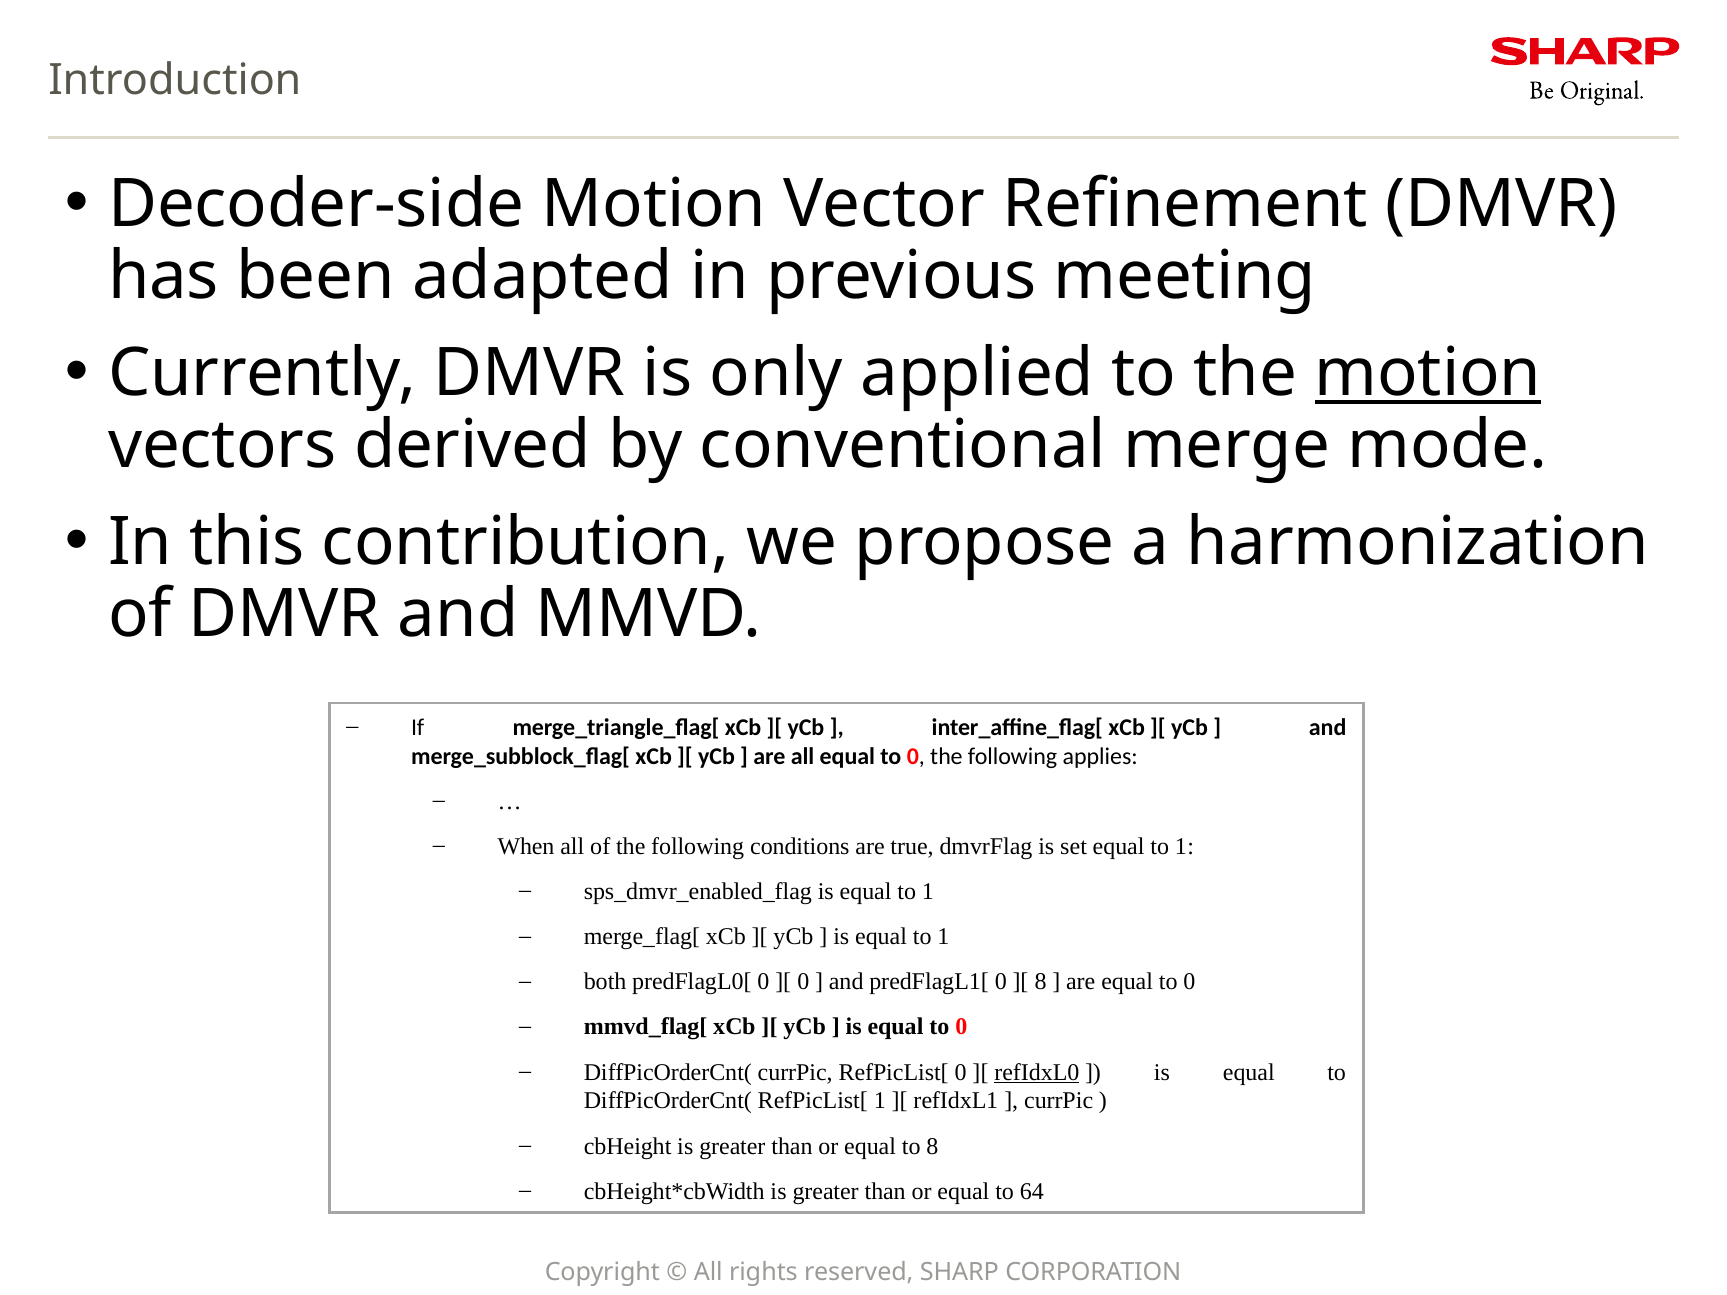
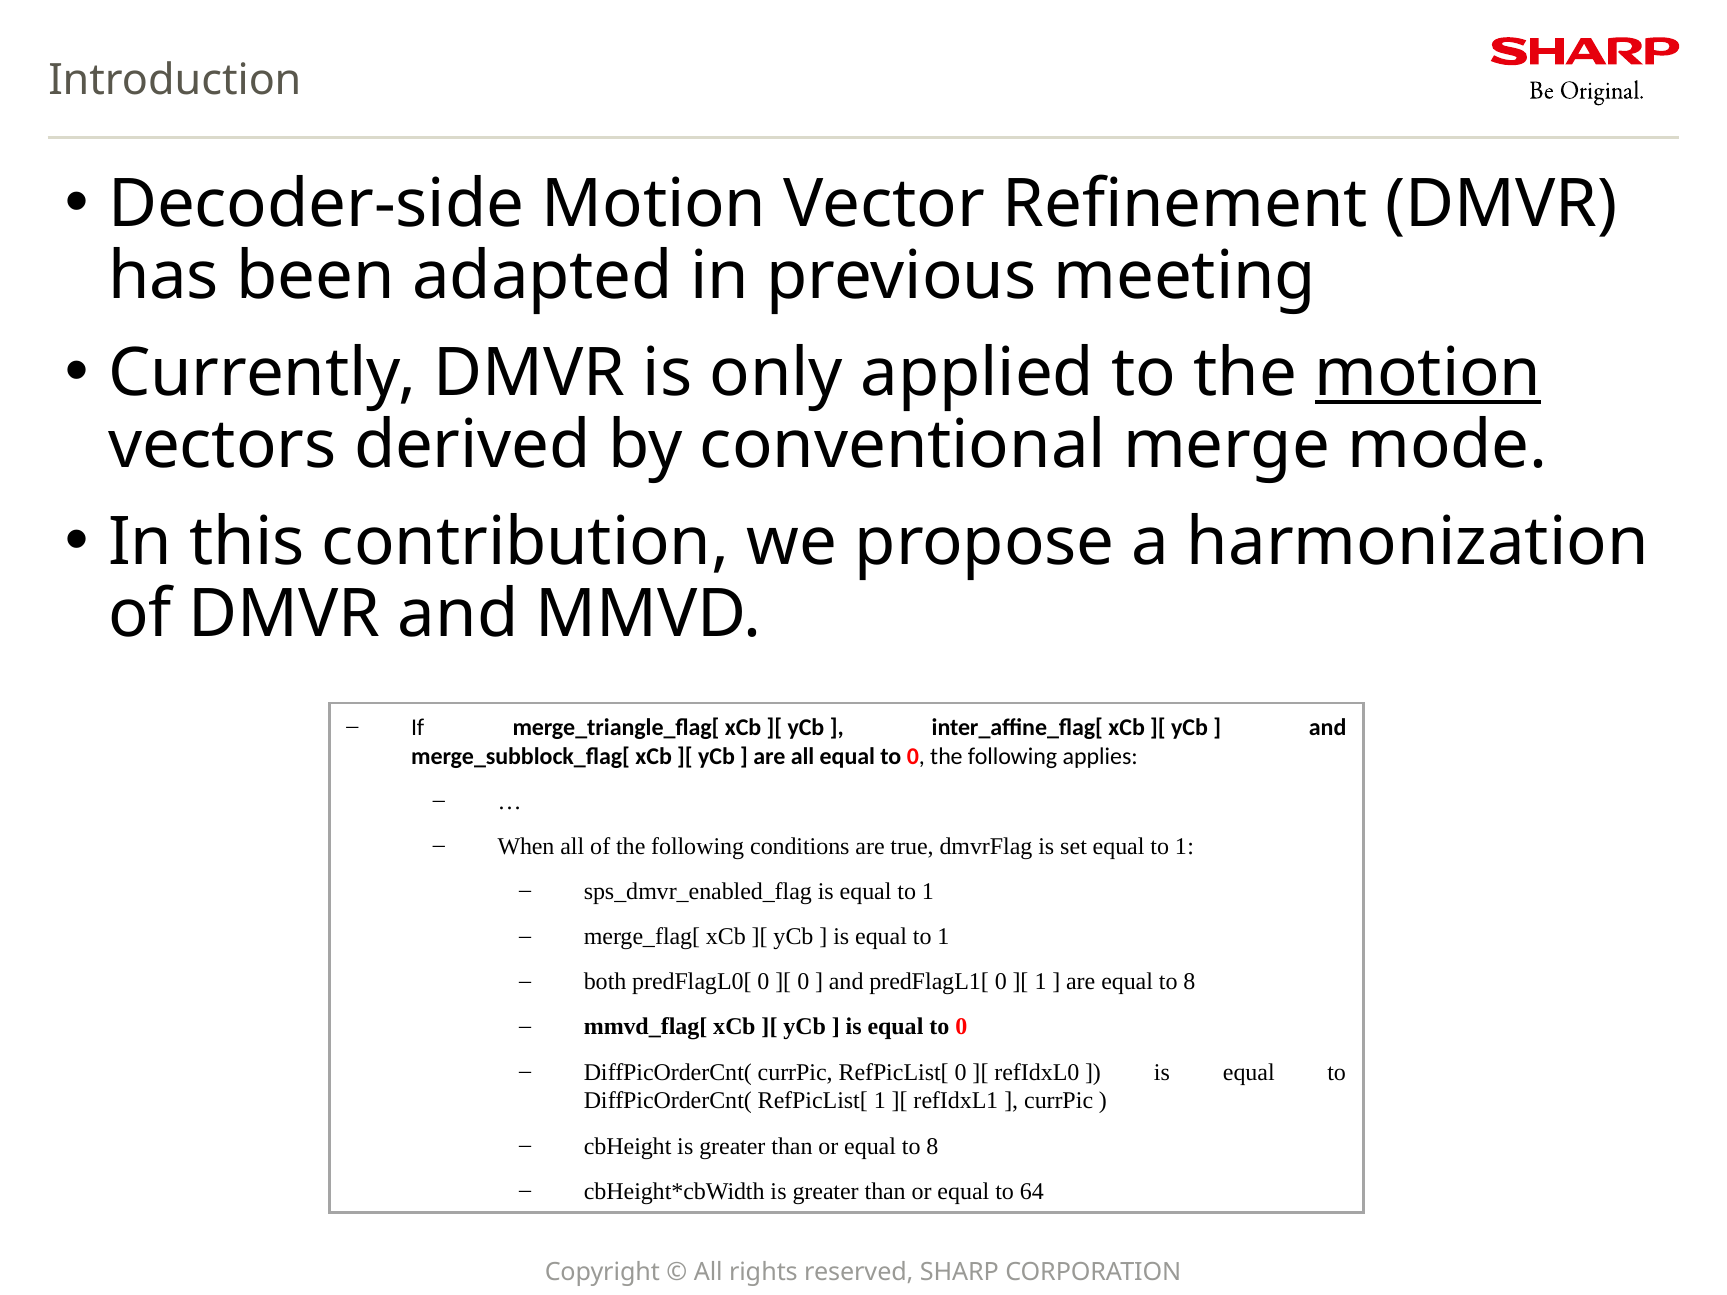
8 at (1041, 982): 8 -> 1
are equal to 0: 0 -> 8
refIdxL0 underline: present -> none
